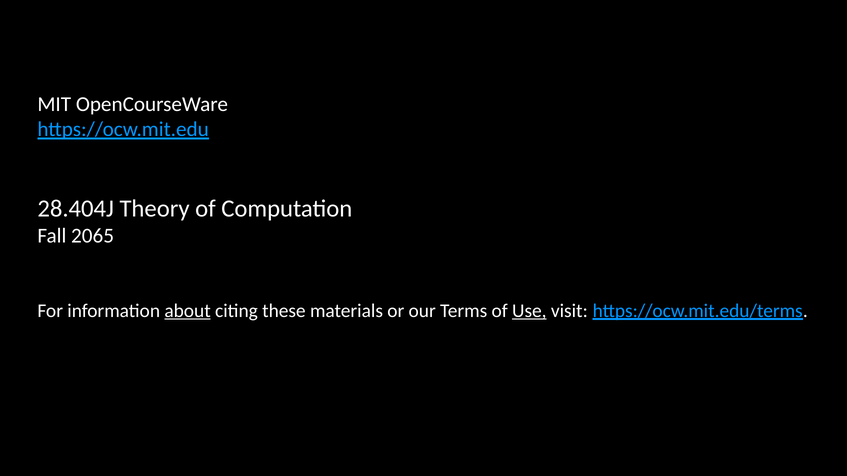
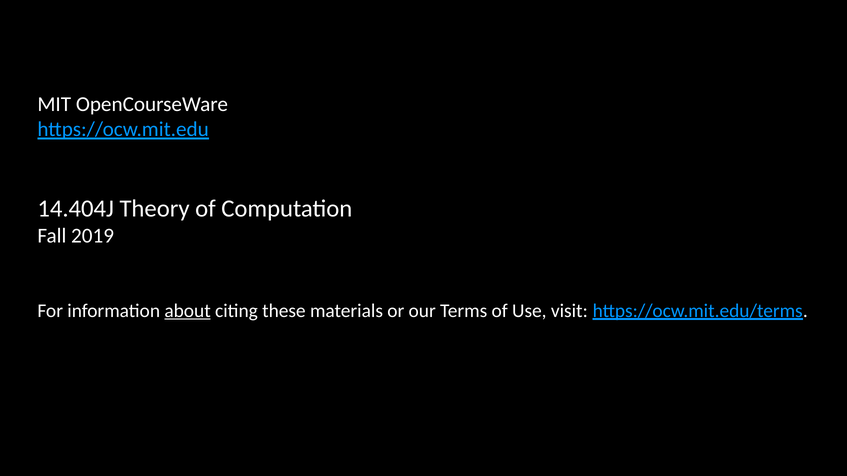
28.404J: 28.404J -> 14.404J
2065: 2065 -> 2019
Use underline: present -> none
